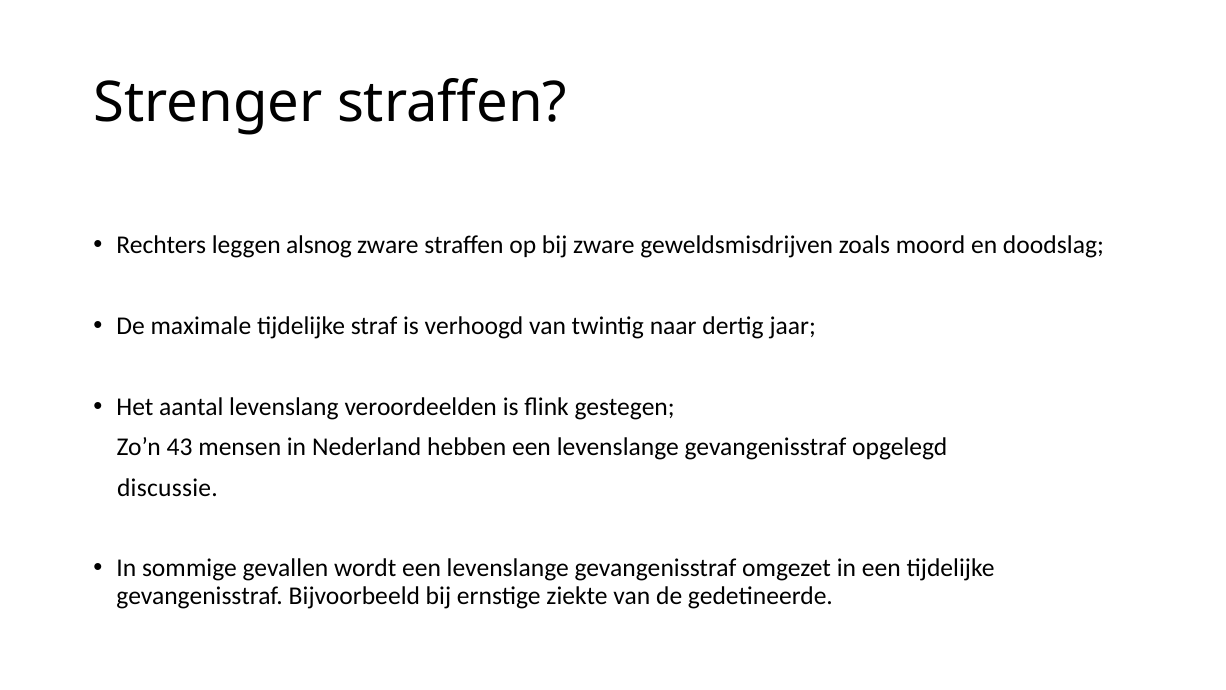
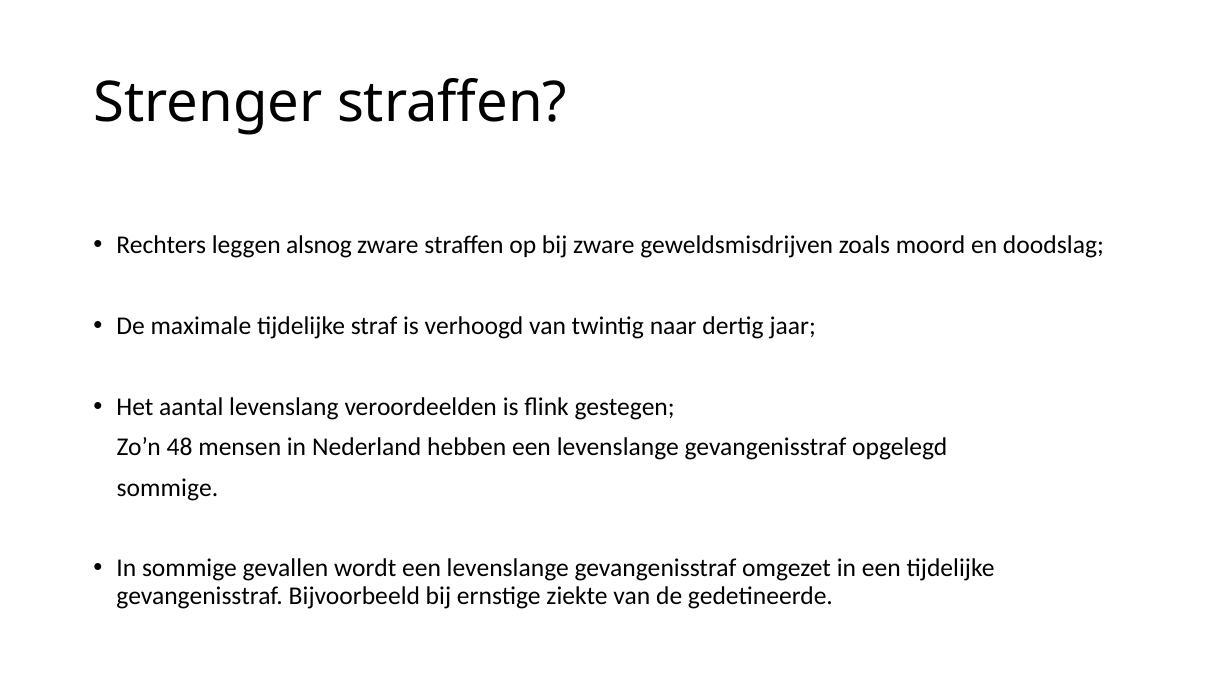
43: 43 -> 48
discussie at (167, 487): discussie -> sommige
